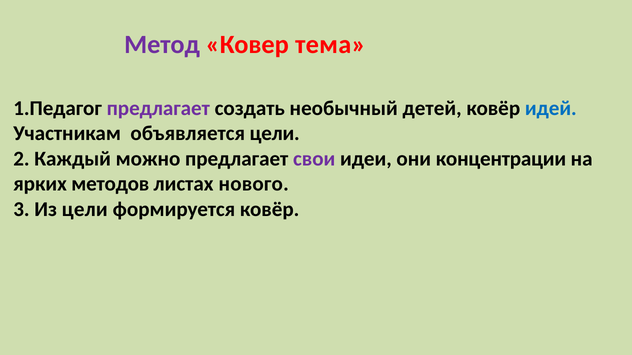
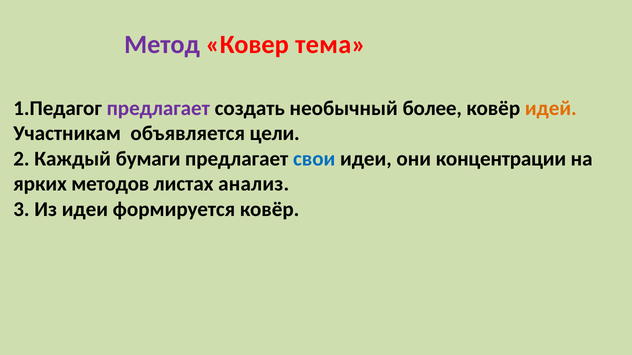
детей: детей -> более
идей colour: blue -> orange
можно: можно -> бумаги
свои colour: purple -> blue
нового: нового -> анализ
Из цели: цели -> идеи
